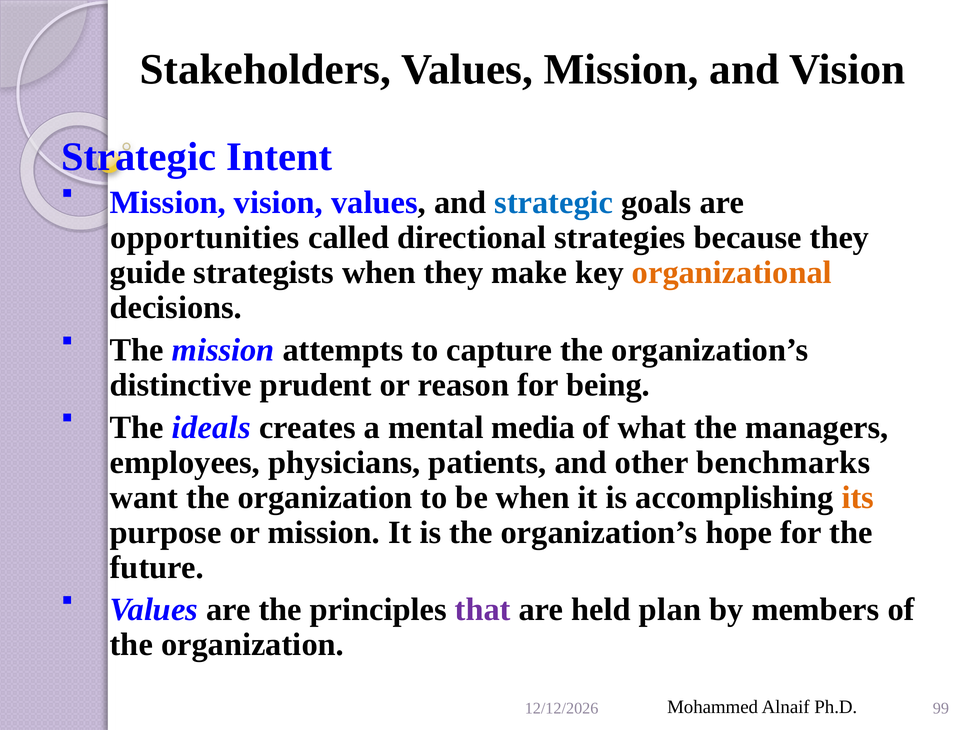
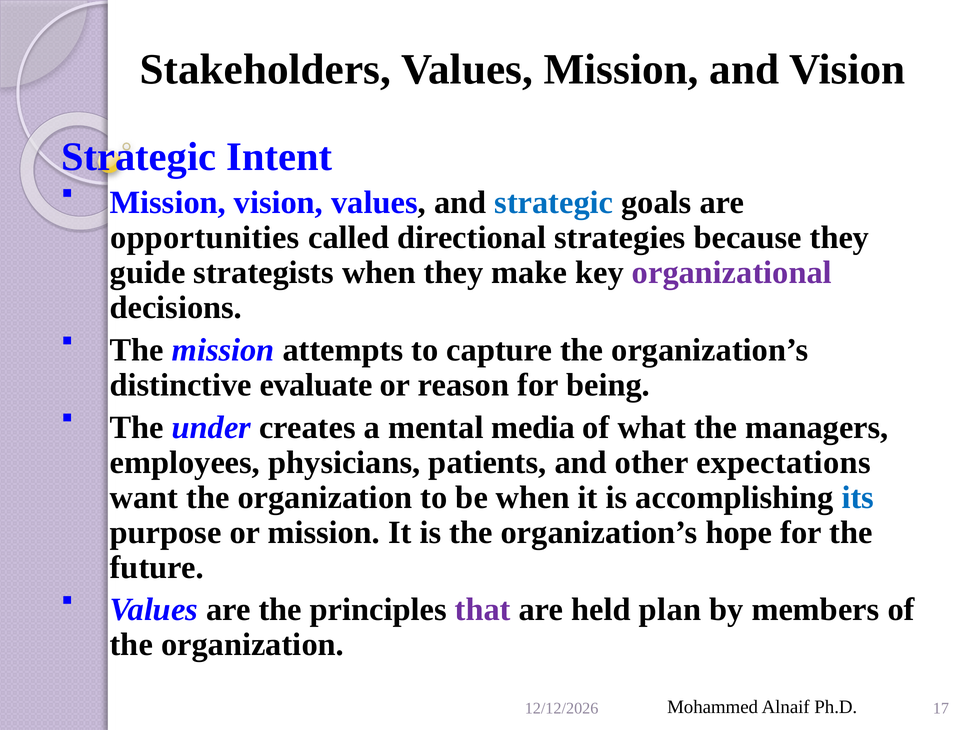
organizational colour: orange -> purple
prudent: prudent -> evaluate
ideals: ideals -> under
benchmarks: benchmarks -> expectations
its colour: orange -> blue
99: 99 -> 17
